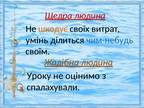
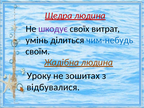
шкодує colour: orange -> purple
оцінимо: оцінимо -> зошитах
спалахували: спалахували -> відбувалися
